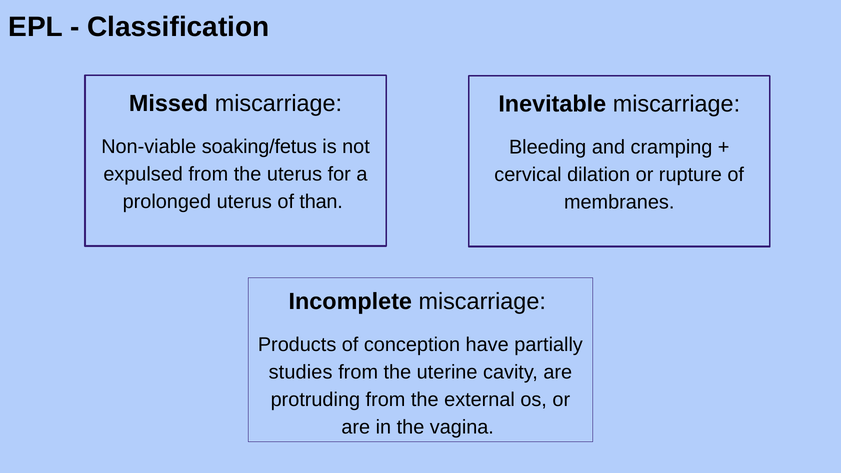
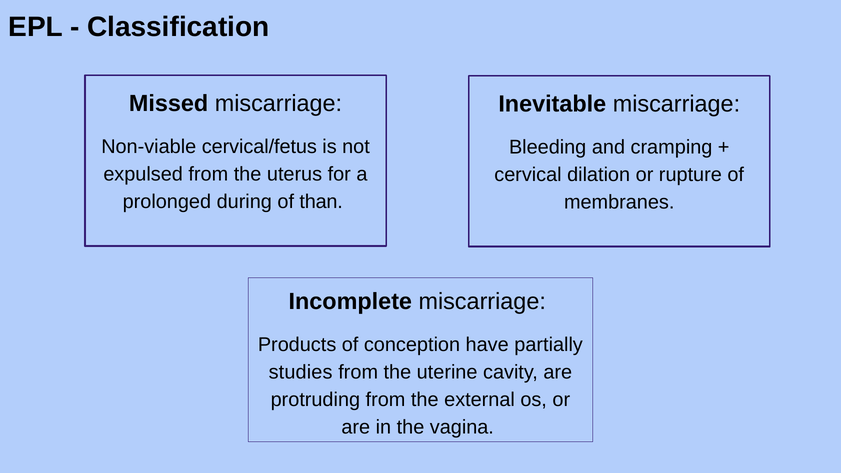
soaking/fetus: soaking/fetus -> cervical/fetus
prolonged uterus: uterus -> during
